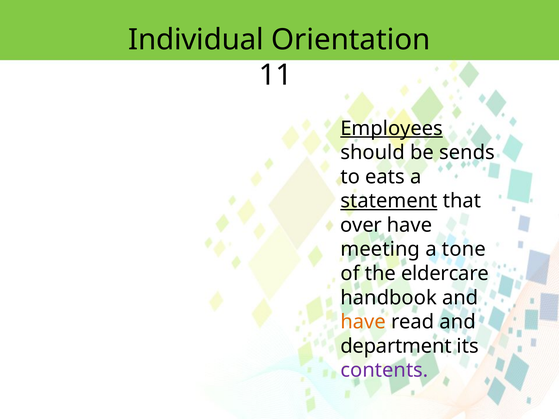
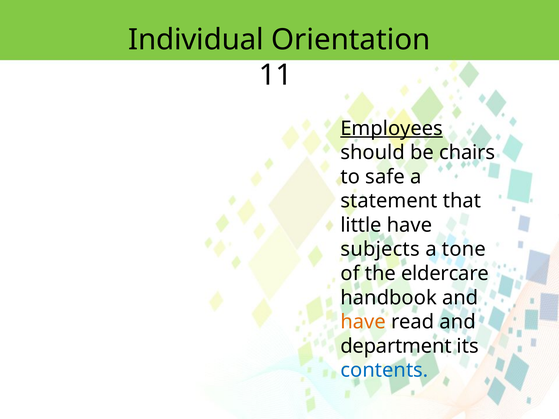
sends: sends -> chairs
eats: eats -> safe
statement underline: present -> none
over: over -> little
meeting: meeting -> subjects
contents colour: purple -> blue
